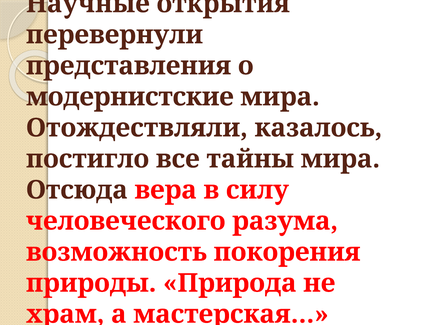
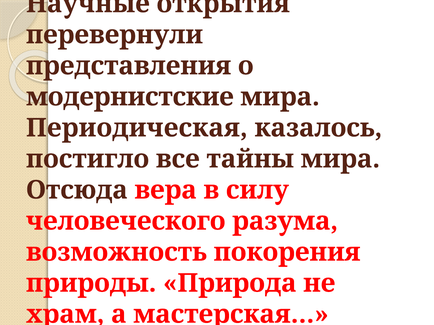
Отождествляли: Отождествляли -> Периодическая
